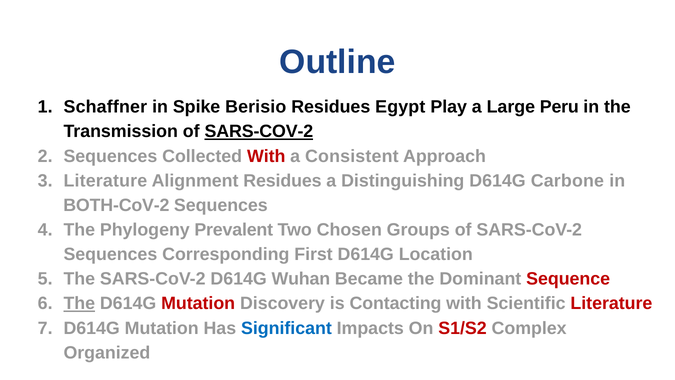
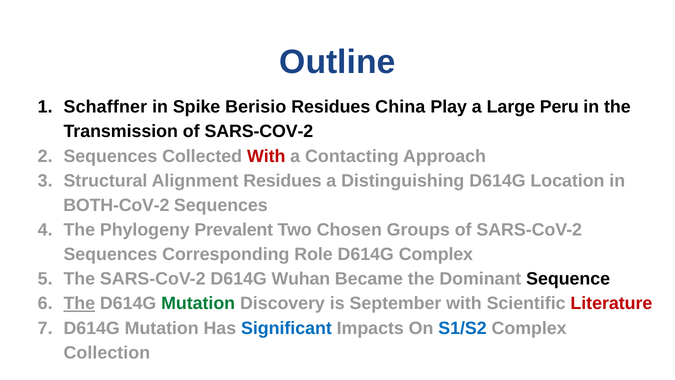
Egypt: Egypt -> China
SARS-COV-2 at (259, 131) underline: present -> none
Consistent: Consistent -> Contacting
Literature at (105, 181): Literature -> Structural
Carbone: Carbone -> Location
First: First -> Role
D614G Location: Location -> Complex
Sequence colour: red -> black
Mutation at (198, 303) colour: red -> green
Contacting: Contacting -> September
S1/S2 colour: red -> blue
Organized: Organized -> Collection
